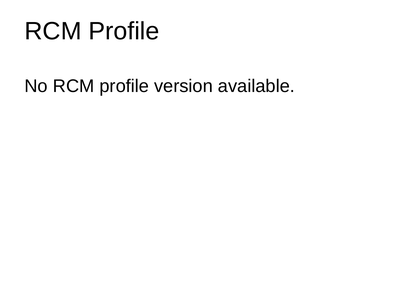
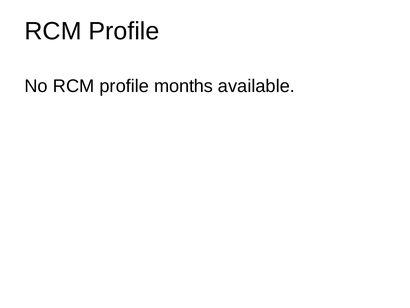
version: version -> months
